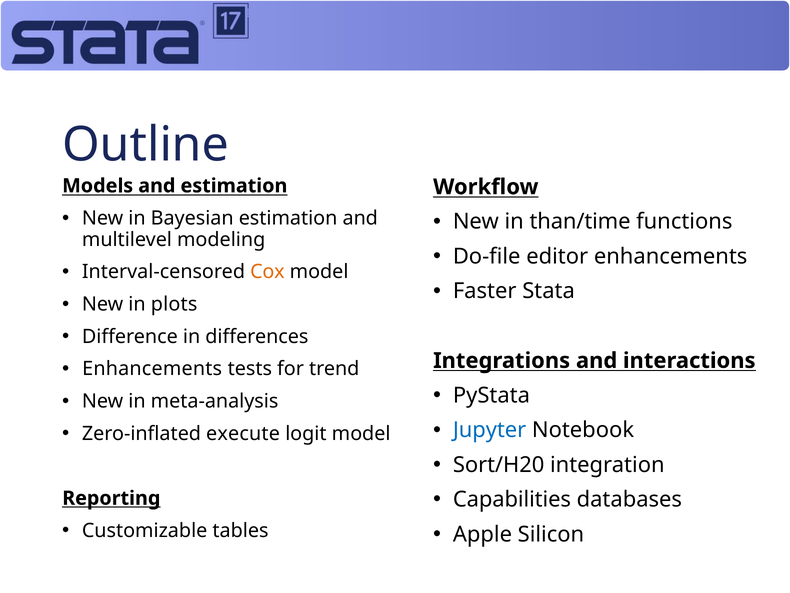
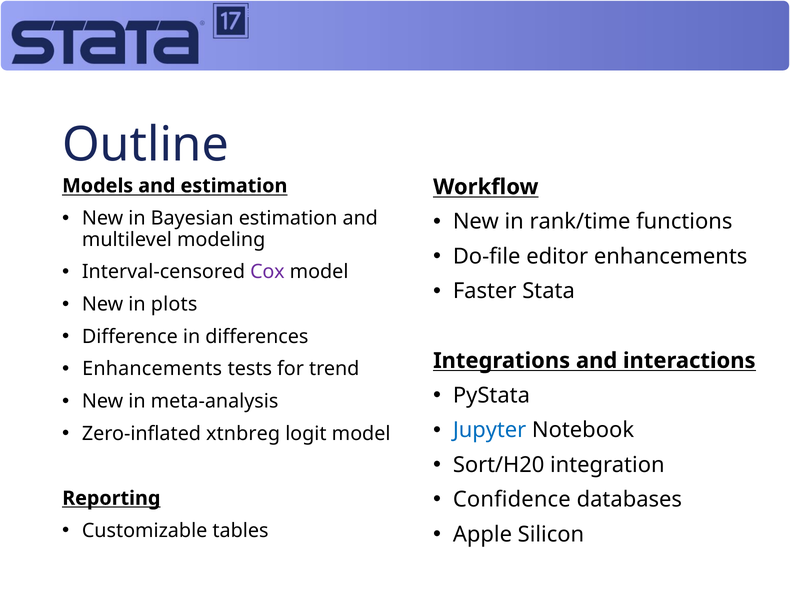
than/time: than/time -> rank/time
Cox colour: orange -> purple
execute: execute -> xtnbreg
Capabilities: Capabilities -> Confidence
